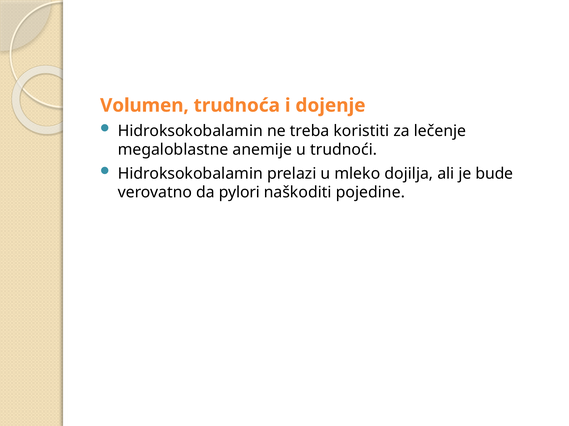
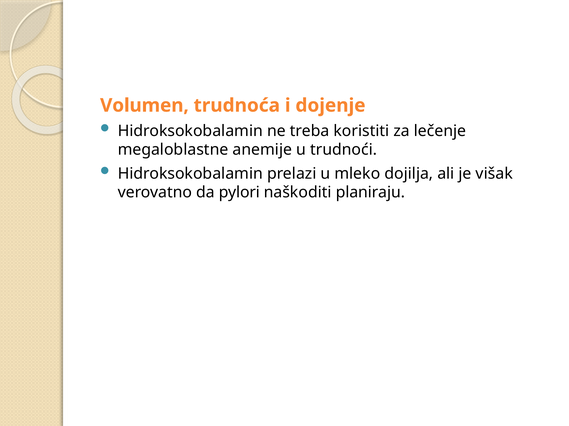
bude: bude -> višak
pojedine: pojedine -> planiraju
